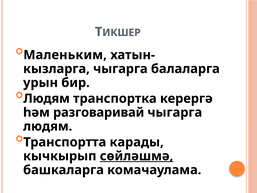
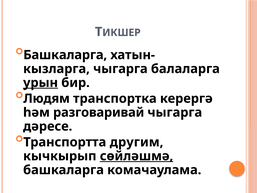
Маленьким at (65, 55): Маленьким -> Башкаларга
урын underline: none -> present
людям at (48, 126): людям -> дәресе
карады: карады -> другим
